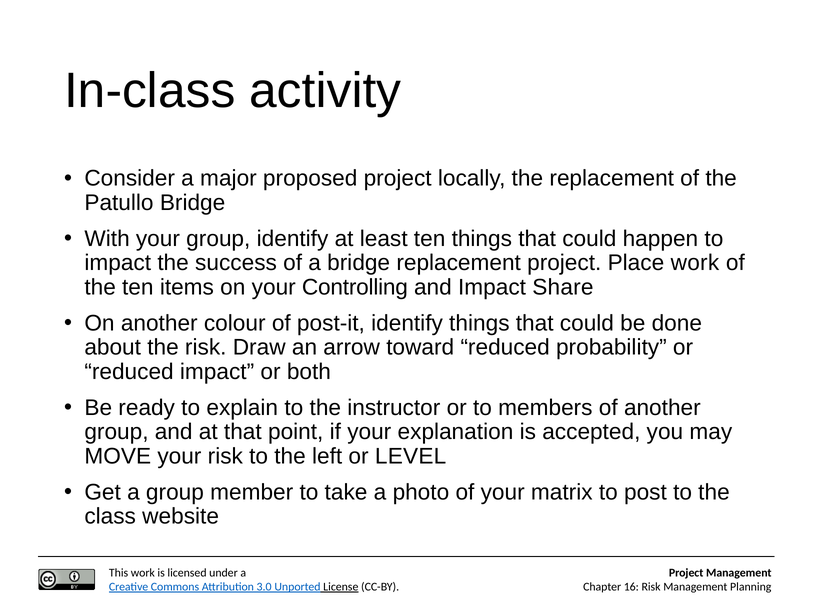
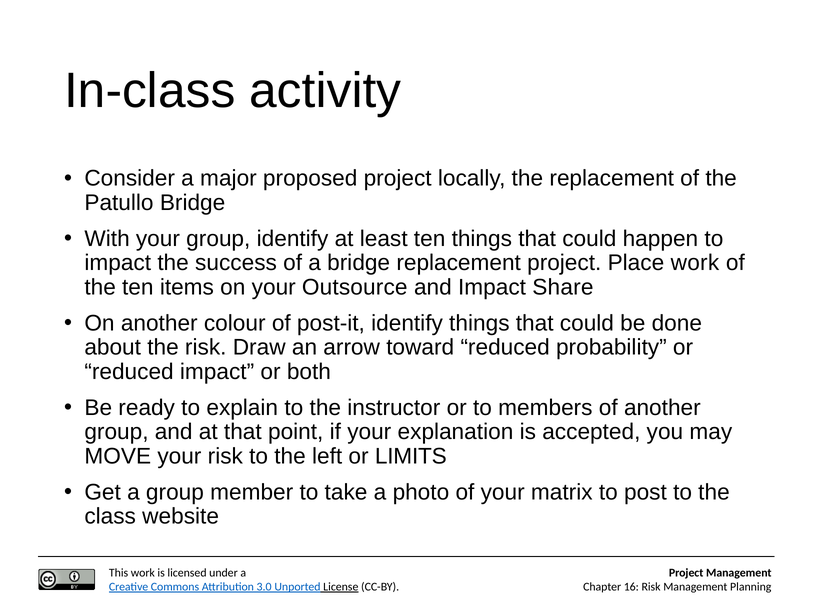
Controlling: Controlling -> Outsource
LEVEL: LEVEL -> LIMITS
